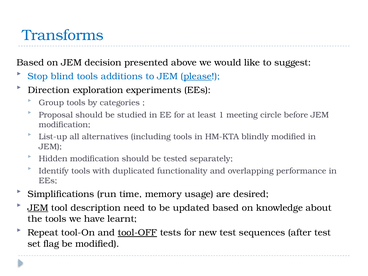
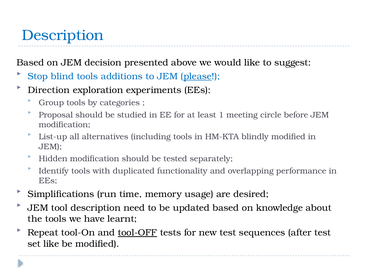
Transforms at (63, 35): Transforms -> Description
JEM at (38, 208) underline: present -> none
set flag: flag -> like
